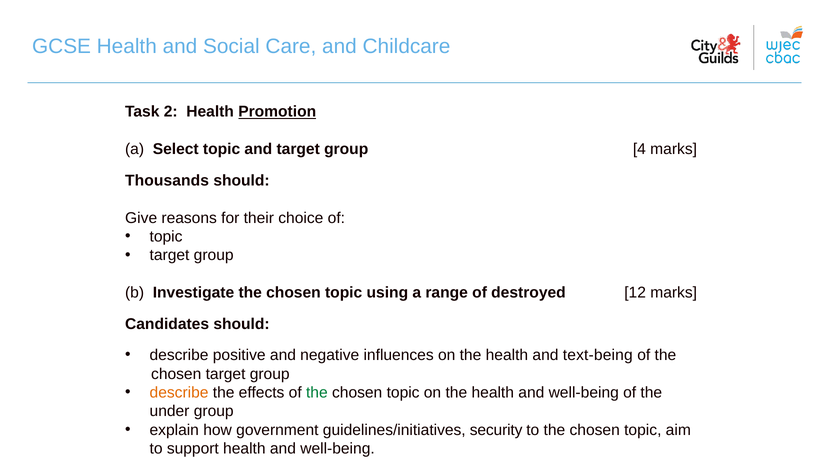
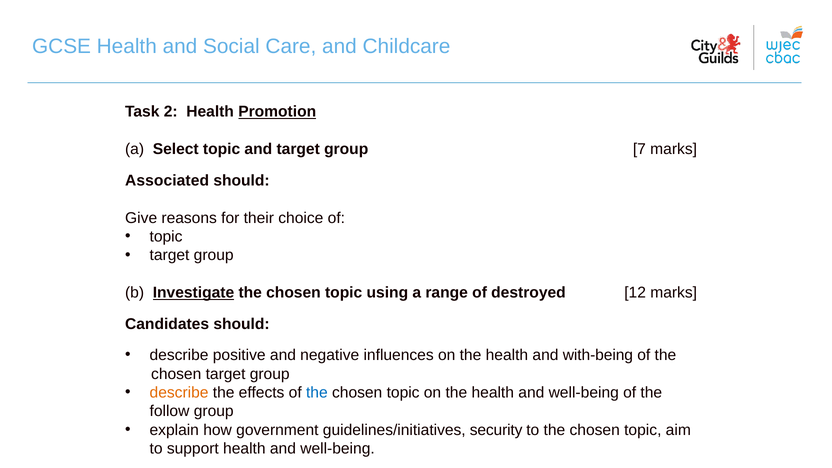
4: 4 -> 7
Thousands: Thousands -> Associated
Investigate underline: none -> present
text-being: text-being -> with-being
the at (317, 393) colour: green -> blue
under: under -> follow
